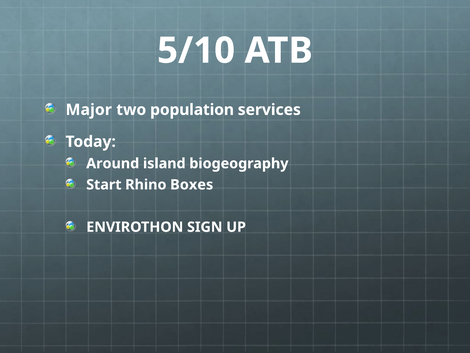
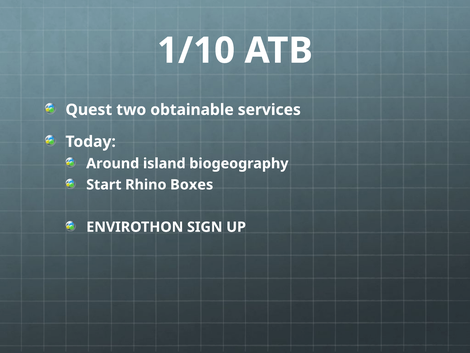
5/10: 5/10 -> 1/10
Major: Major -> Quest
population: population -> obtainable
